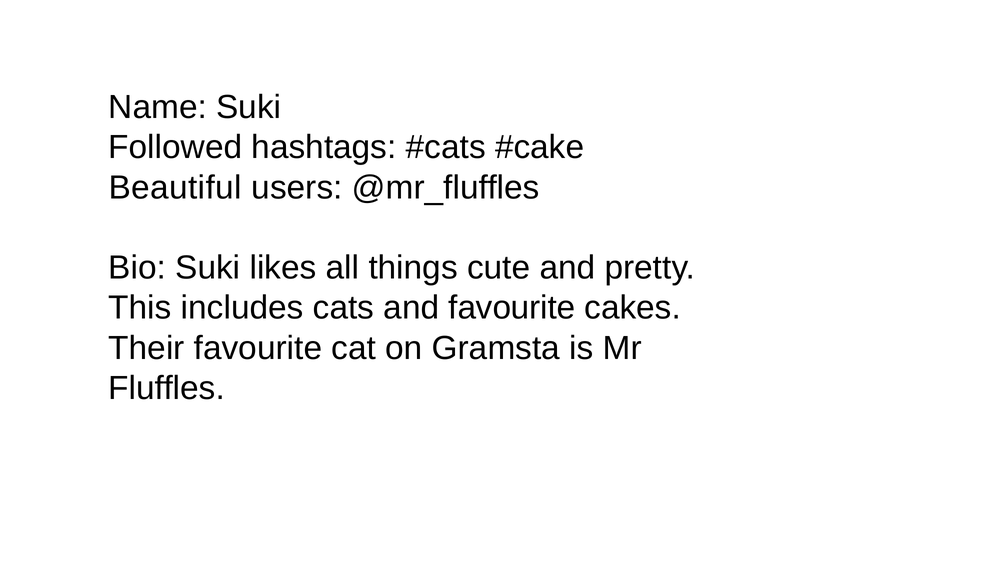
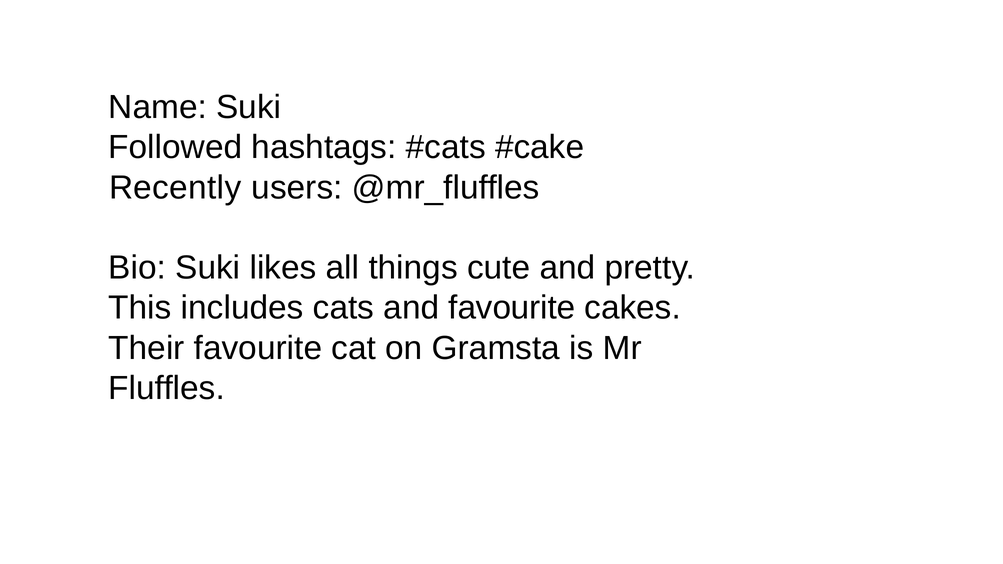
Beautiful: Beautiful -> Recently
